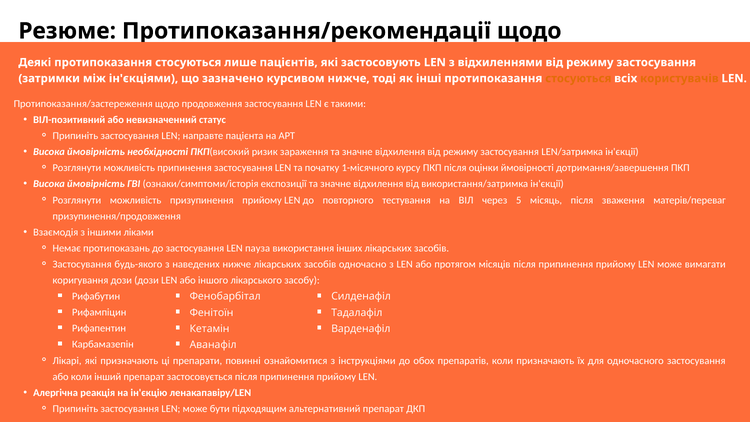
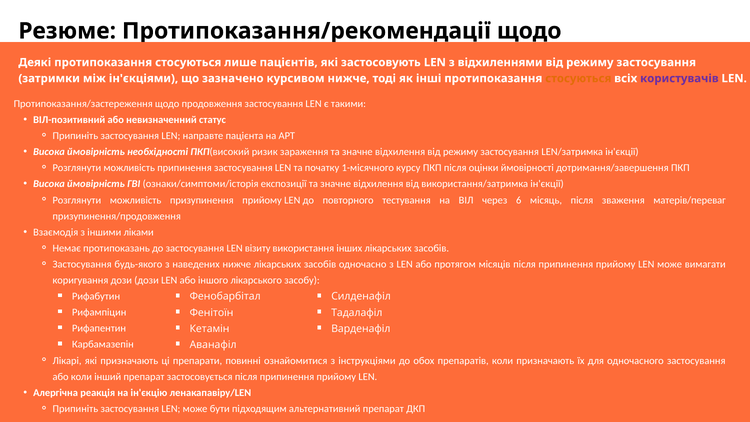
користувачів colour: orange -> purple
5: 5 -> 6
пауза: пауза -> візиту
